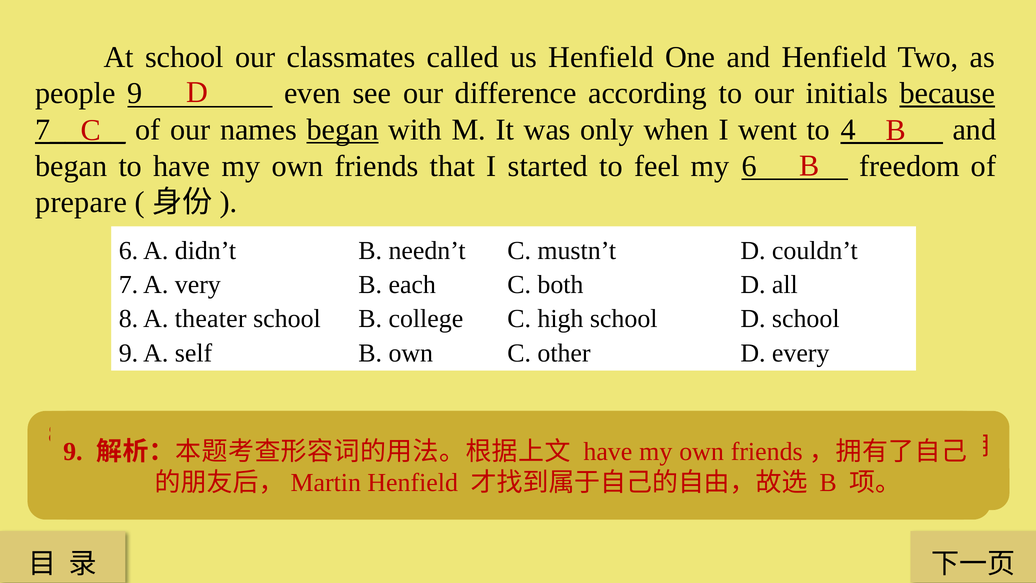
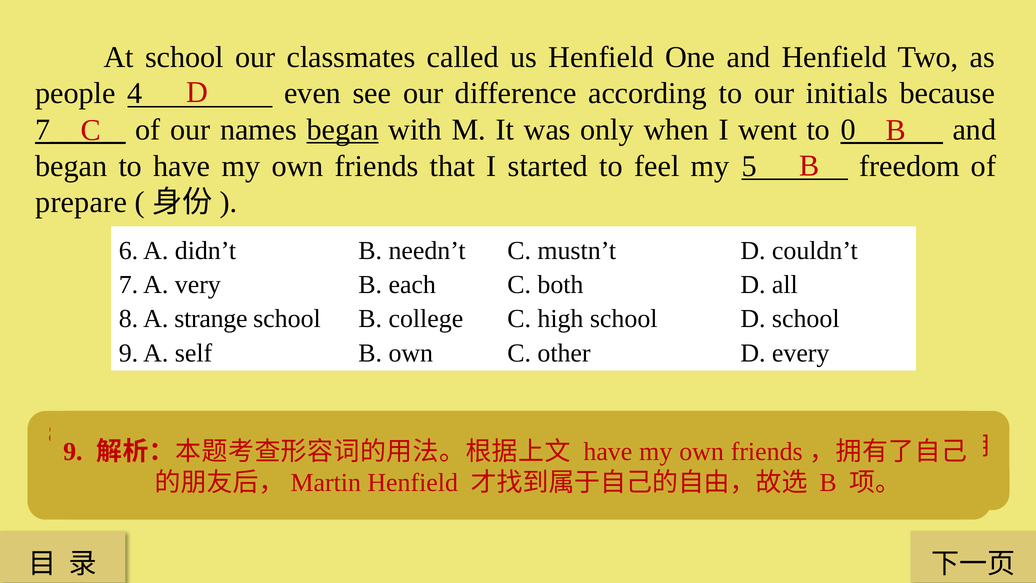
people 9: 9 -> 4
because underline: present -> none
4: 4 -> 0
my 6: 6 -> 5
theater: theater -> strange
